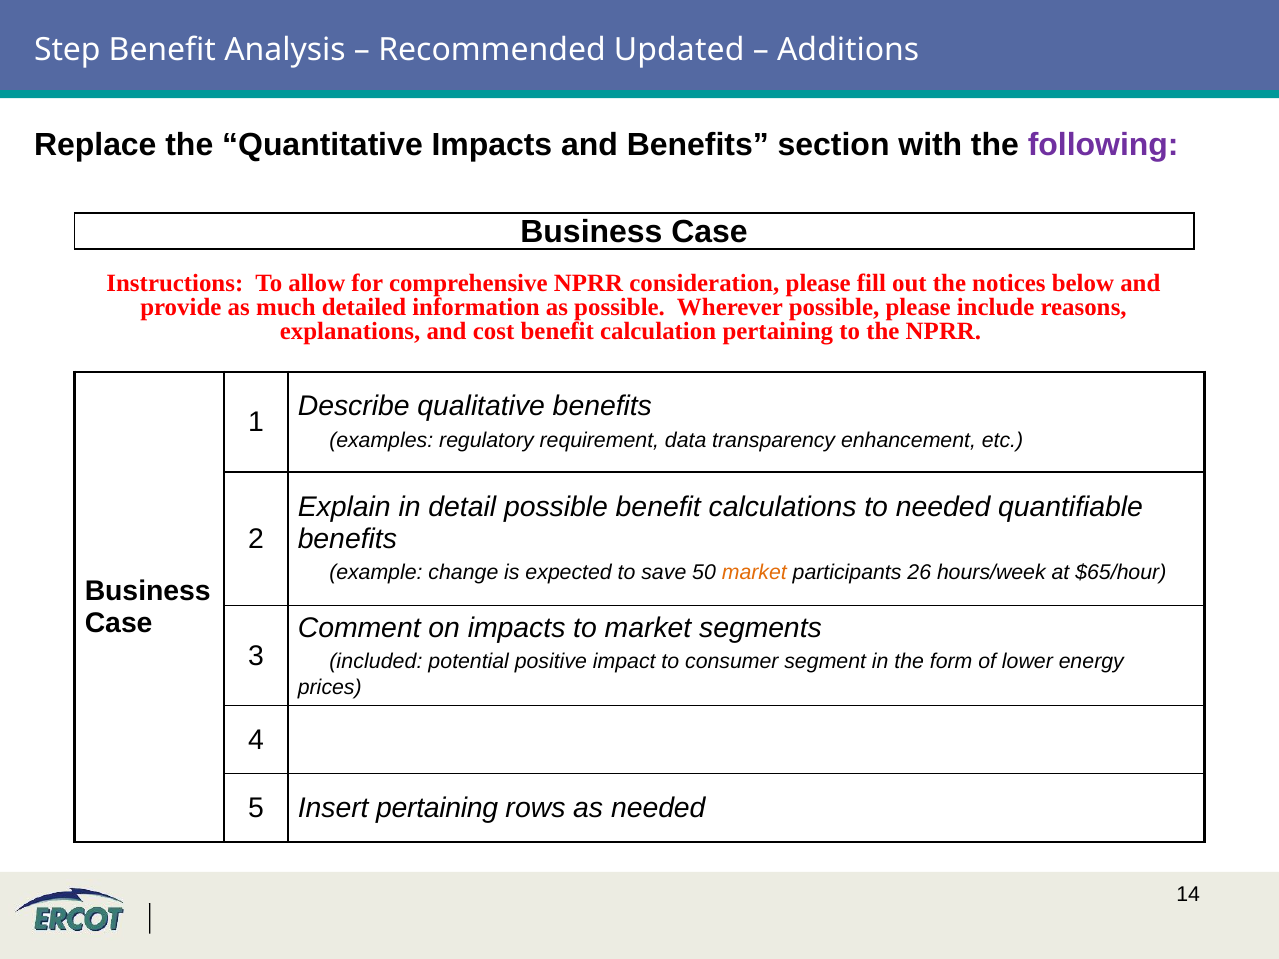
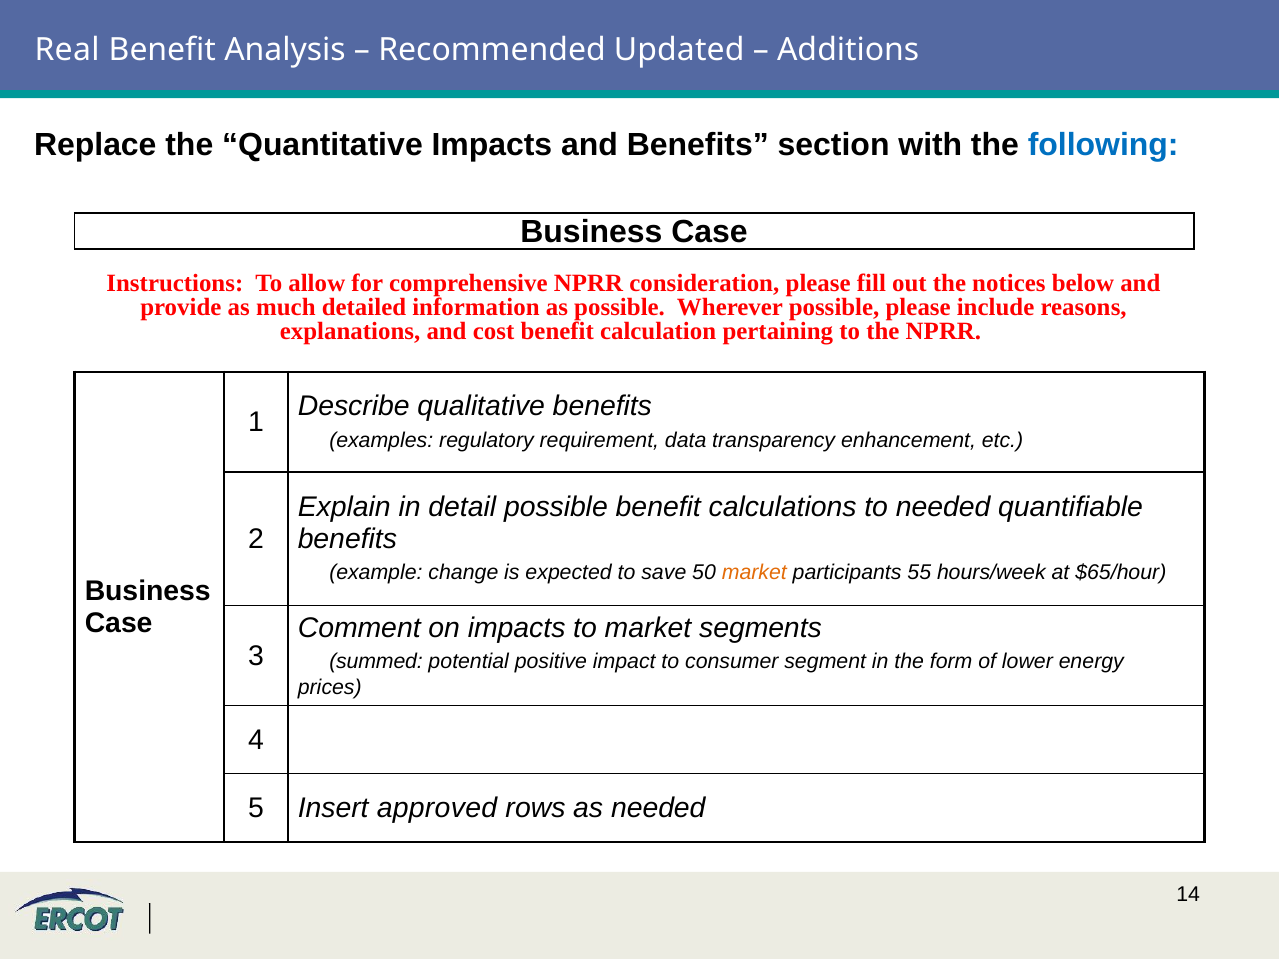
Step: Step -> Real
following colour: purple -> blue
26: 26 -> 55
included: included -> summed
Insert pertaining: pertaining -> approved
